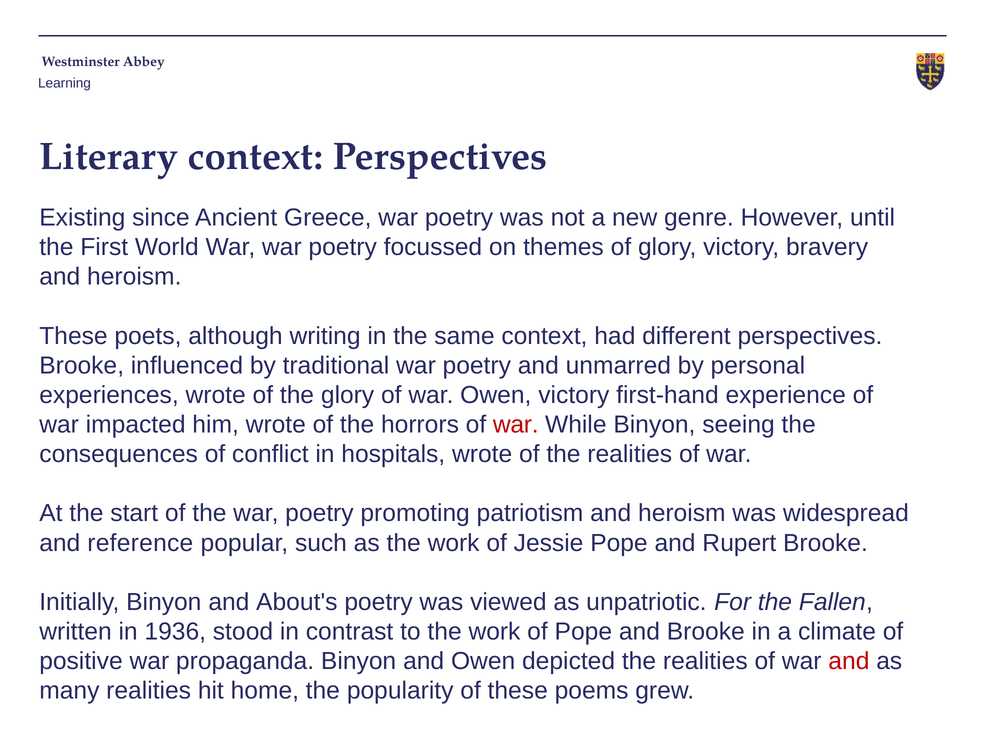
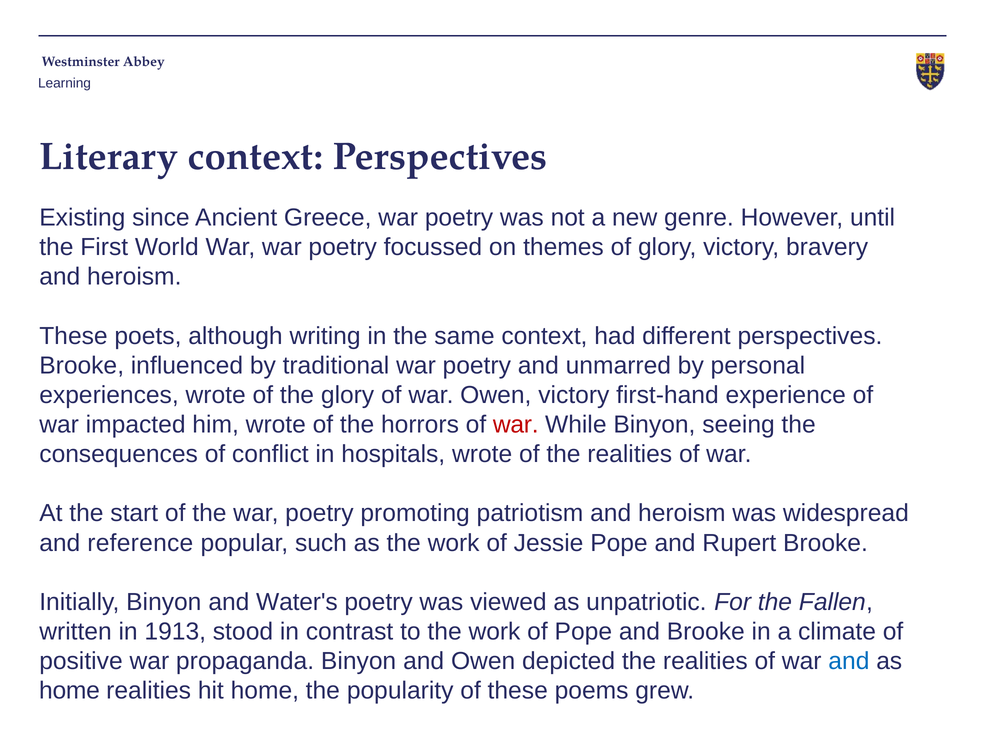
About's: About's -> Water's
1936: 1936 -> 1913
and at (849, 661) colour: red -> blue
many at (69, 690): many -> home
